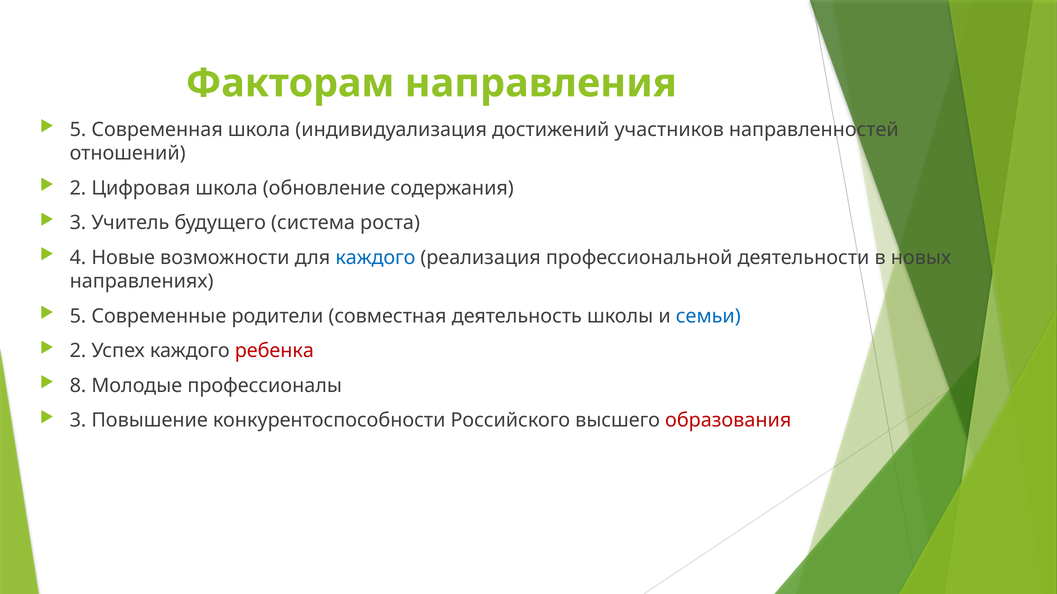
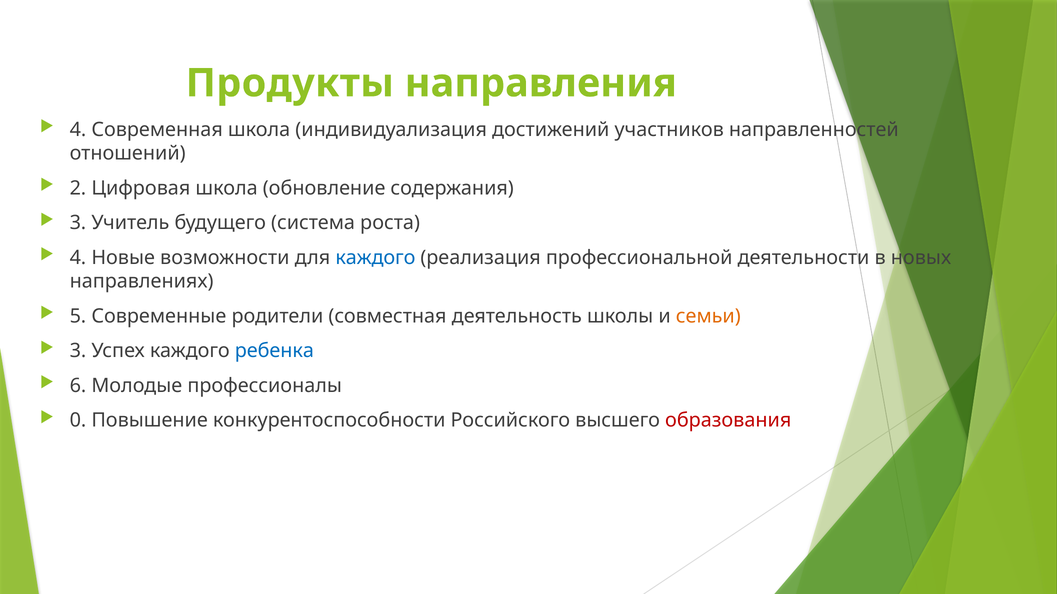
Факторам: Факторам -> Продукты
5 at (78, 130): 5 -> 4
семьи colour: blue -> orange
2 at (78, 351): 2 -> 3
ребенка colour: red -> blue
8: 8 -> 6
3 at (78, 421): 3 -> 0
